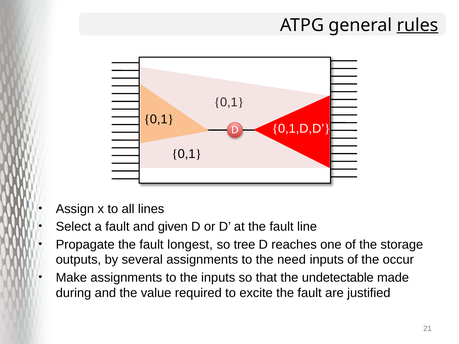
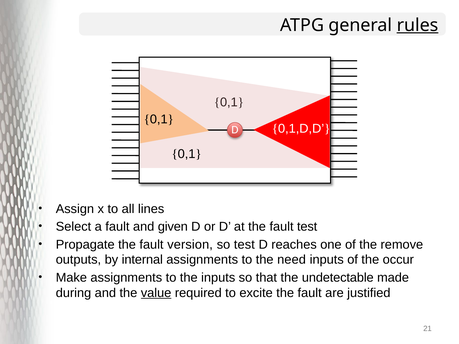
fault line: line -> test
longest: longest -> version
so tree: tree -> test
storage: storage -> remove
several: several -> internal
value underline: none -> present
